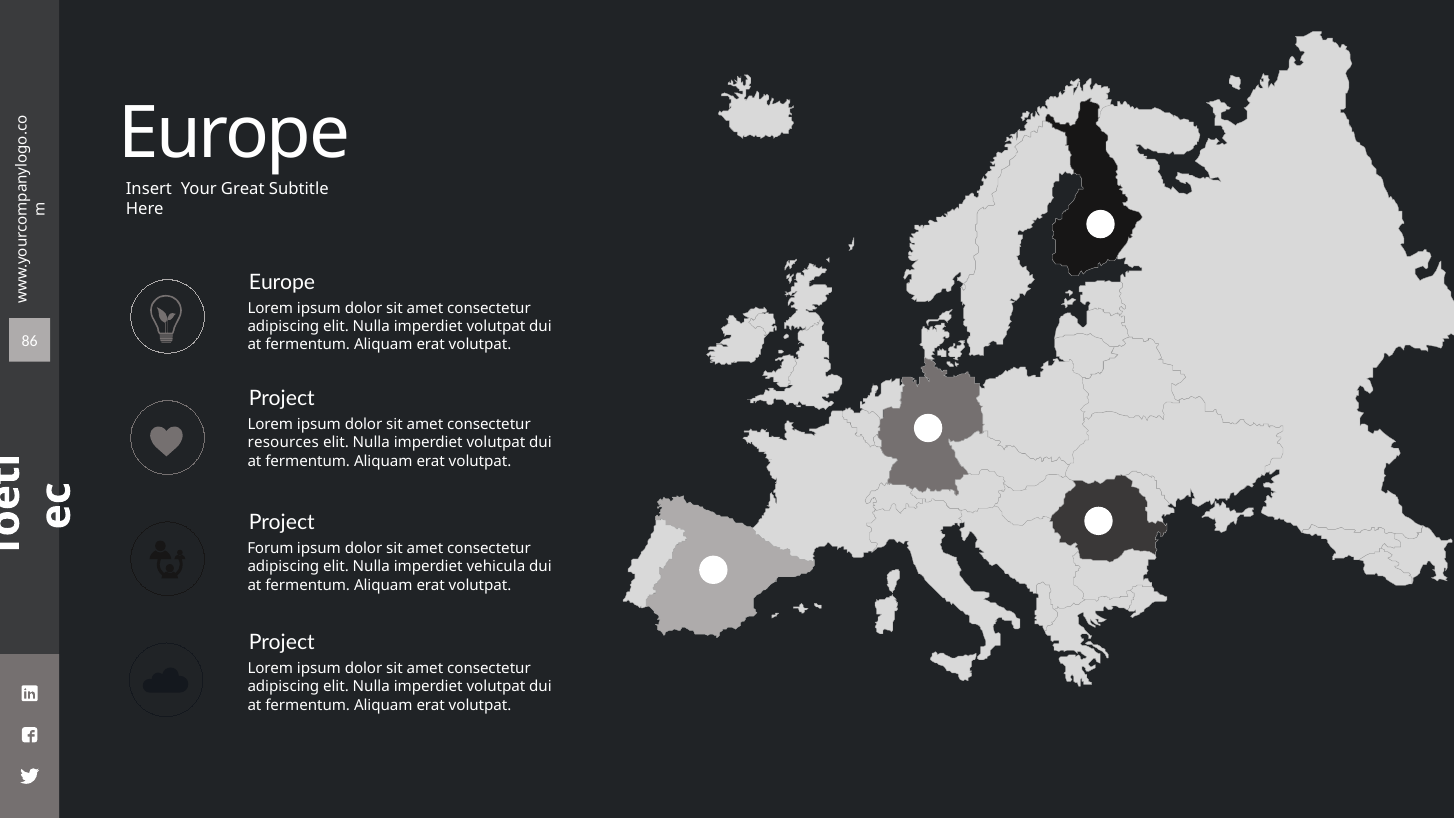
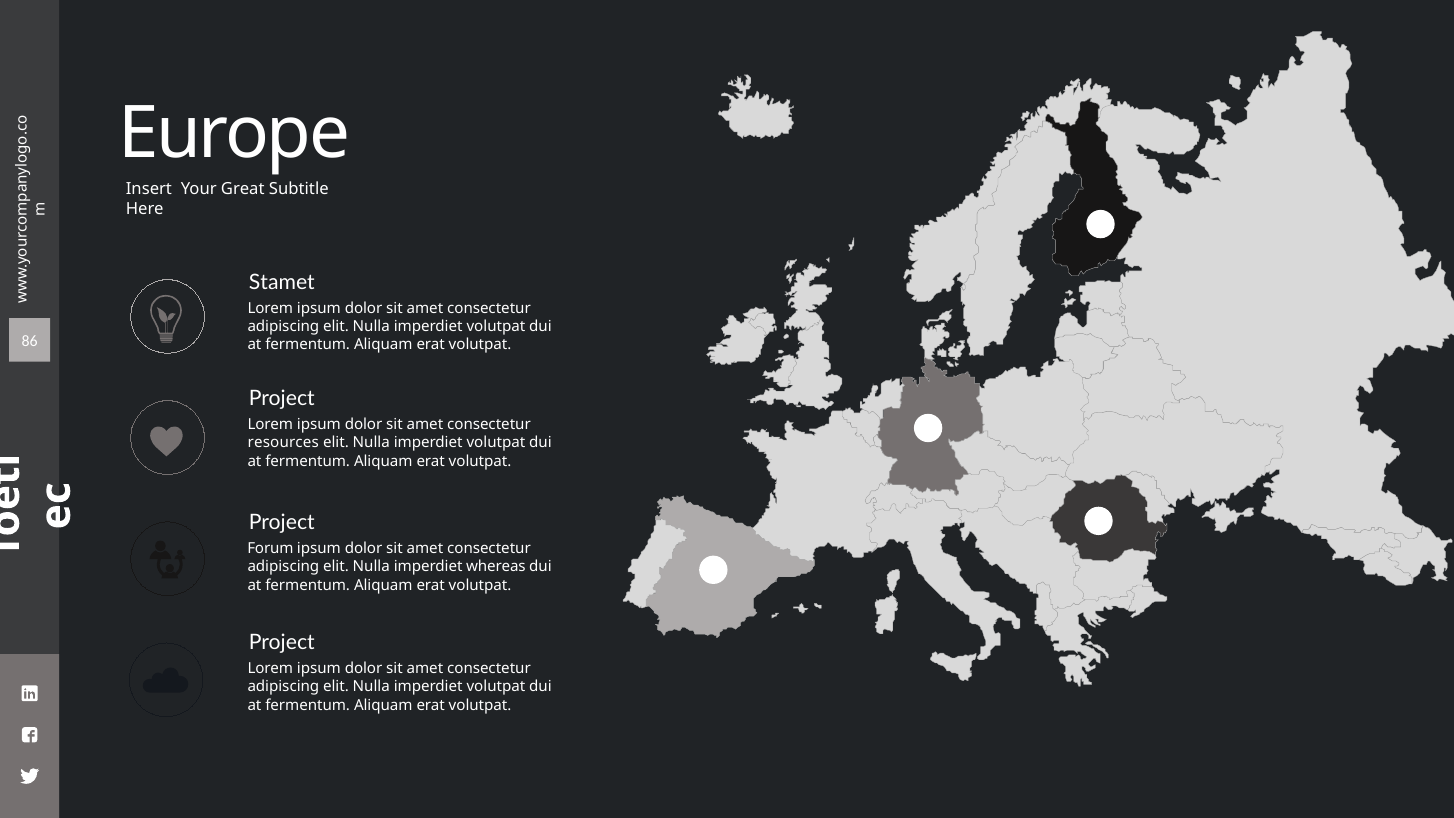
Europe at (282, 283): Europe -> Stamet
vehicula: vehicula -> whereas
